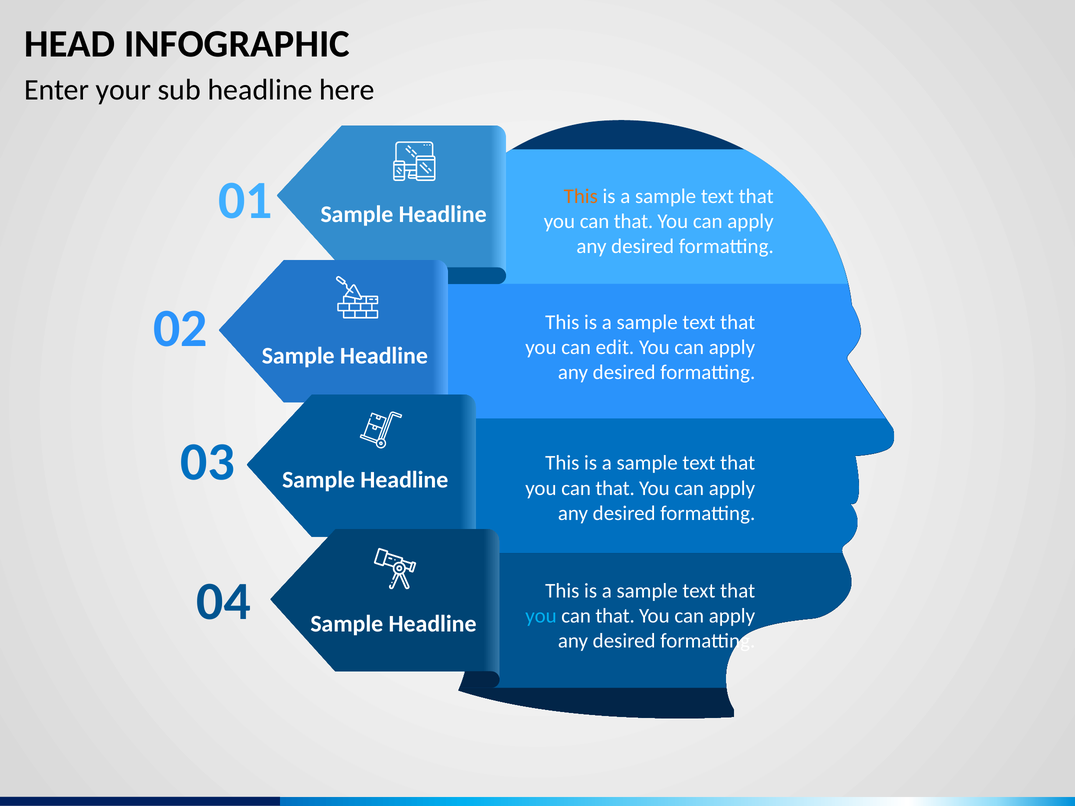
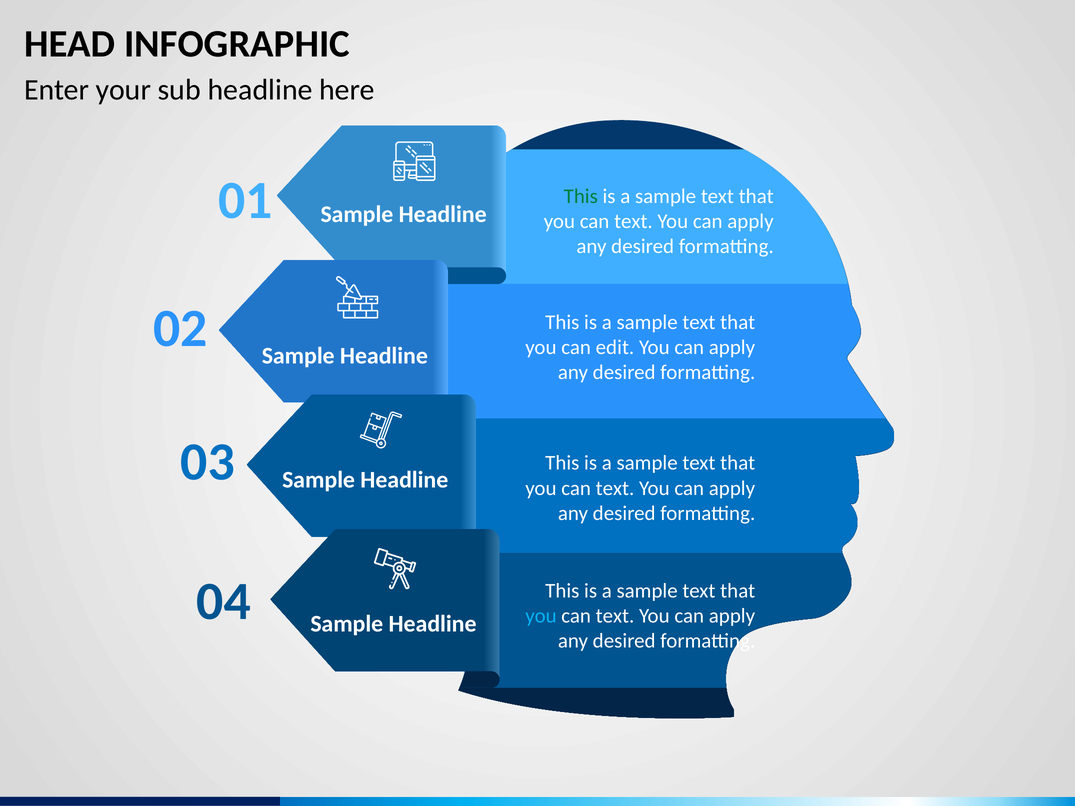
This at (581, 196) colour: orange -> green
that at (634, 221): that -> text
that at (615, 488): that -> text
that at (615, 616): that -> text
